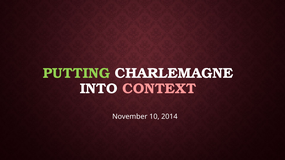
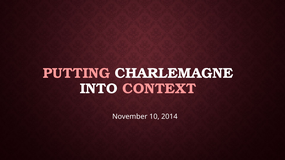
PUTTING colour: light green -> pink
